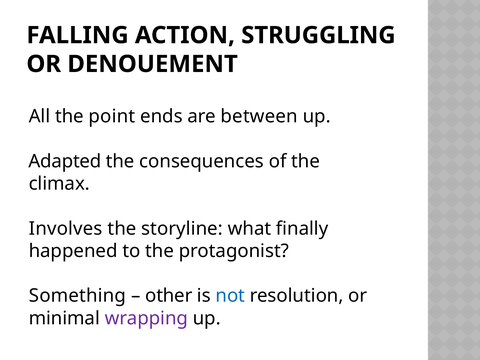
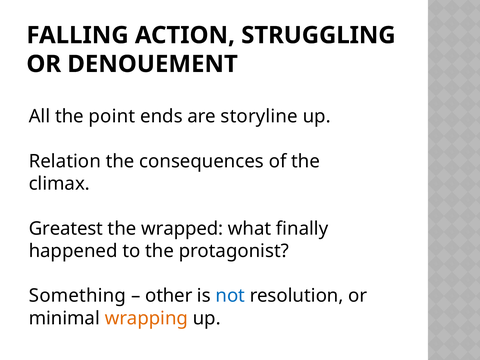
between: between -> storyline
Adapted: Adapted -> Relation
Involves: Involves -> Greatest
storyline: storyline -> wrapped
wrapping colour: purple -> orange
